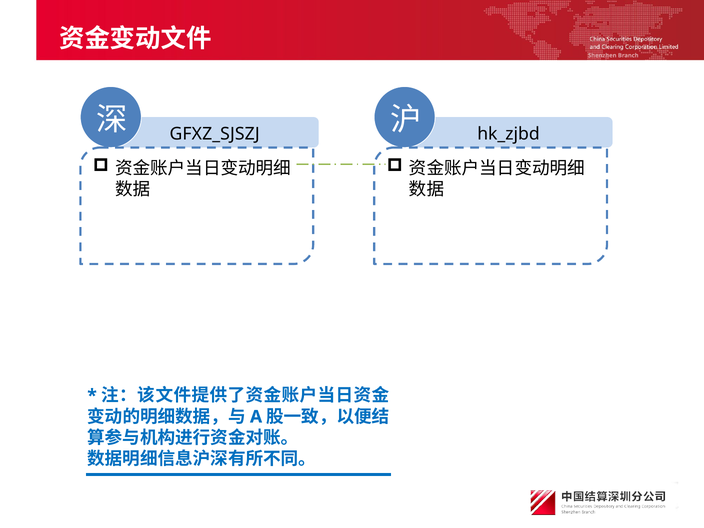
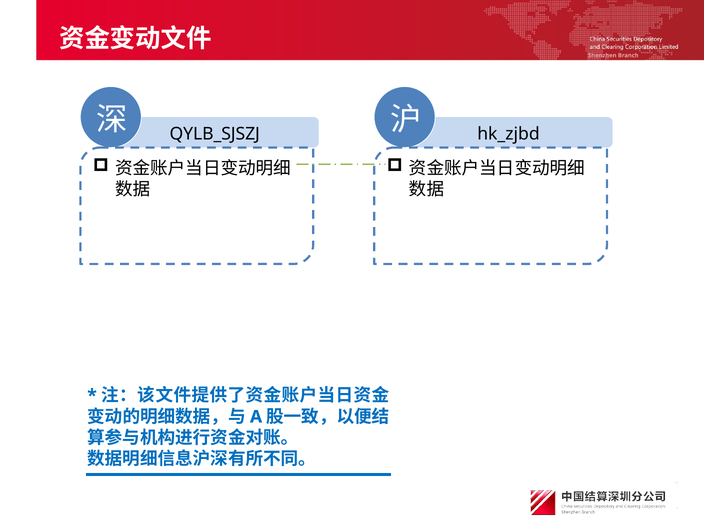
GFXZ_SJSZJ: GFXZ_SJSZJ -> QYLB_SJSZJ
